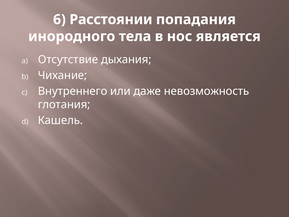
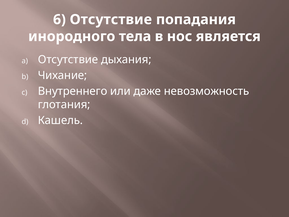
6 Расстоянии: Расстоянии -> Отсутствие
